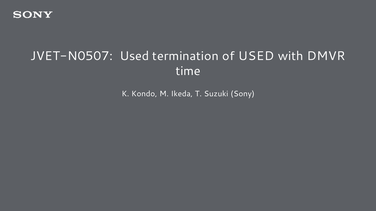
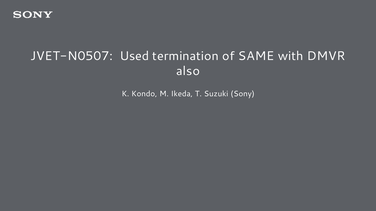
of USED: USED -> SAME
time: time -> also
